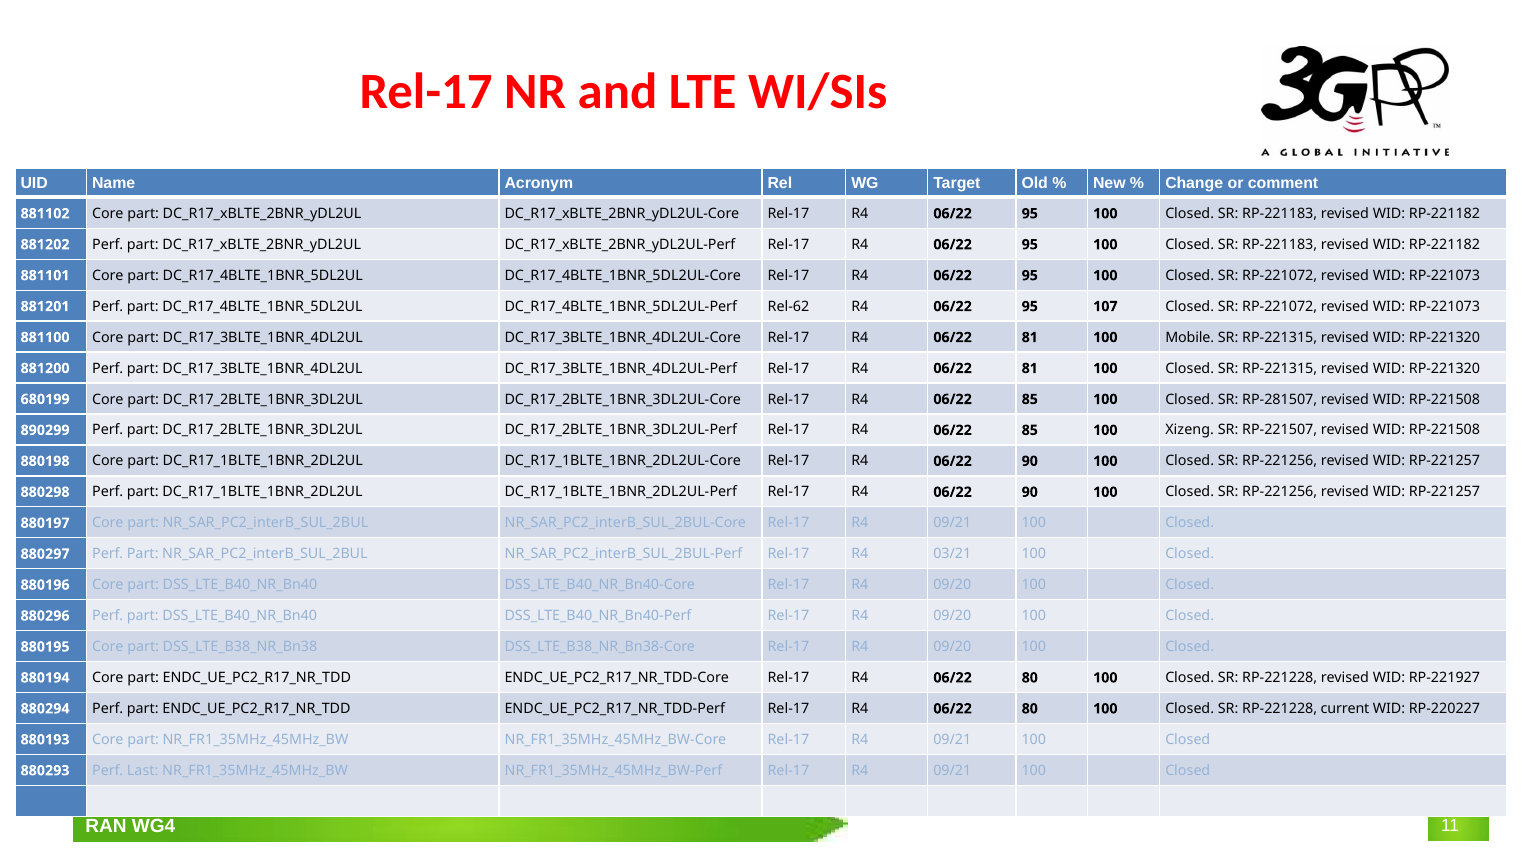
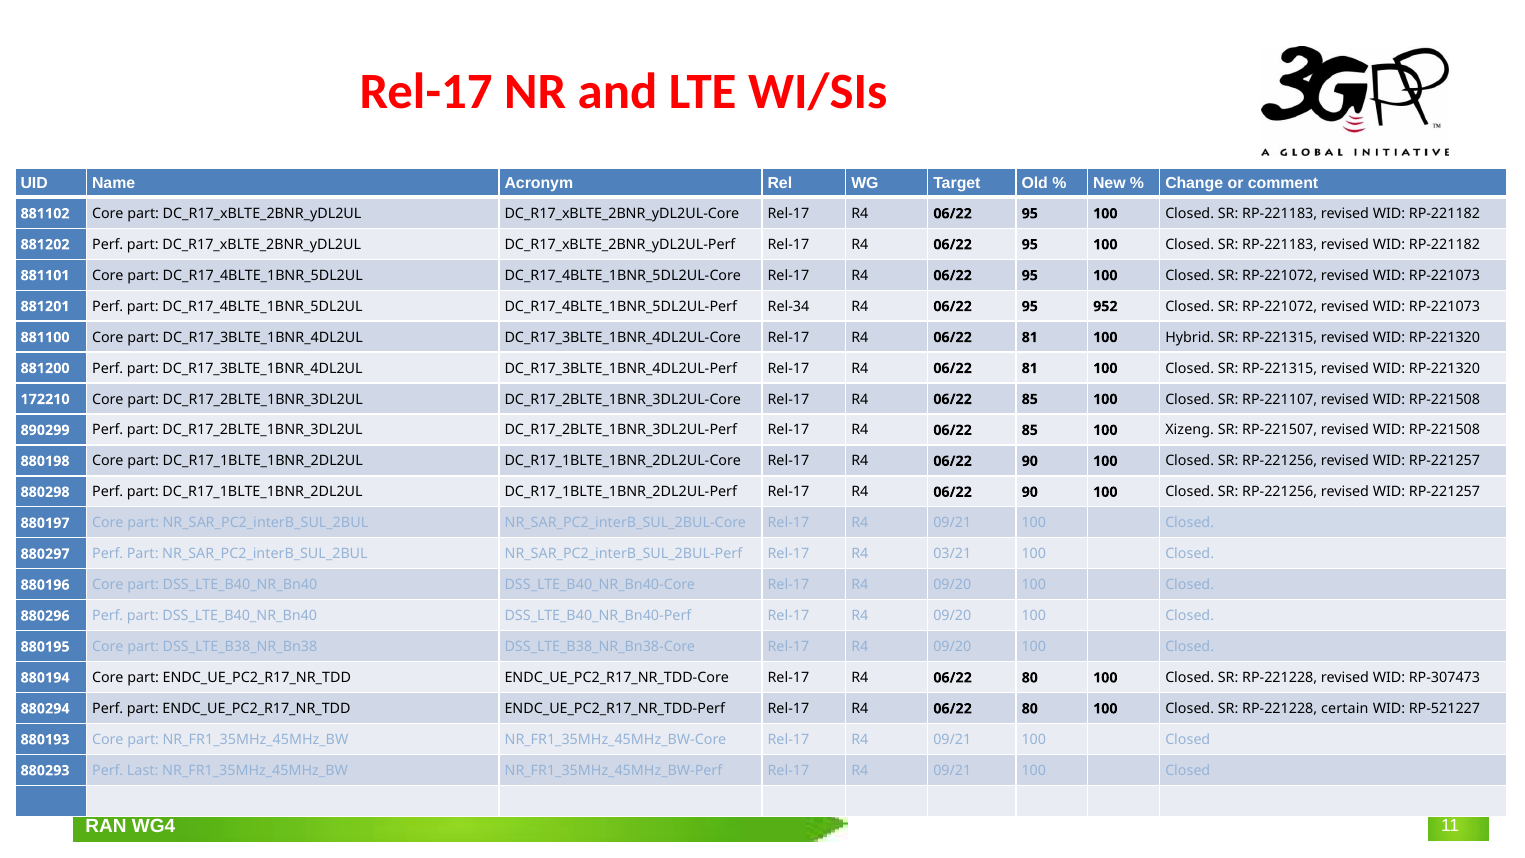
Rel-62: Rel-62 -> Rel-34
107: 107 -> 952
100 Mobile: Mobile -> Hybrid
680199: 680199 -> 172210
RP-281507: RP-281507 -> RP-221107
RP-221927: RP-221927 -> RP-307473
current: current -> certain
RP-220227: RP-220227 -> RP-521227
